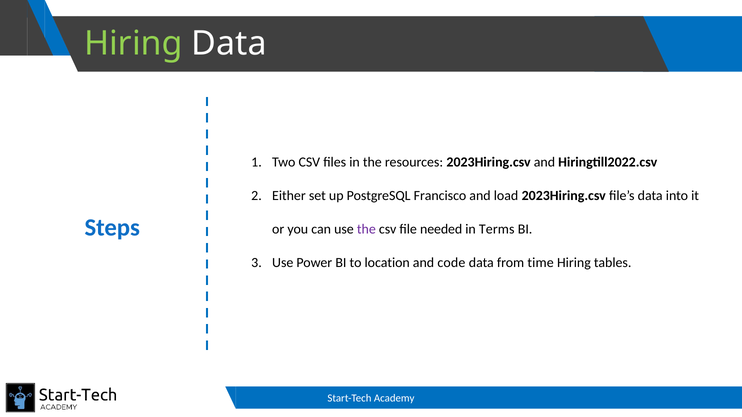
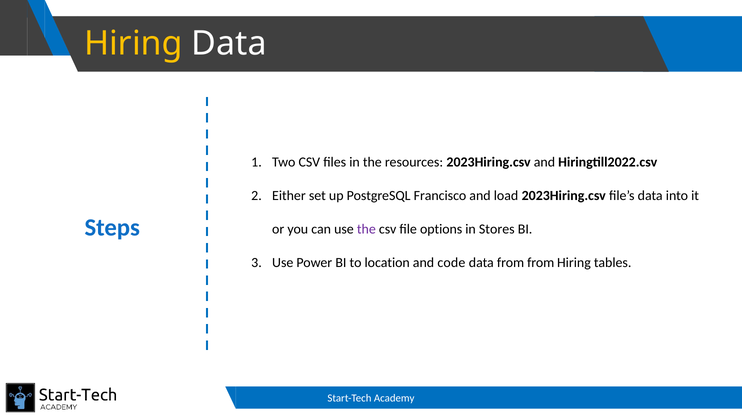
Hiring at (133, 44) colour: light green -> yellow
needed: needed -> options
Terms: Terms -> Stores
from time: time -> from
